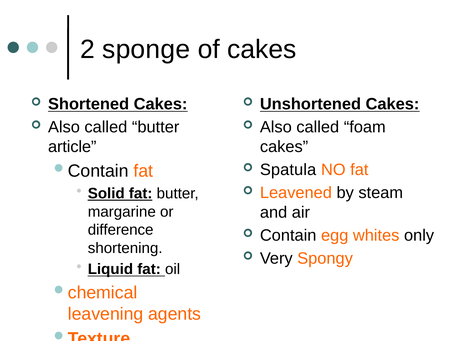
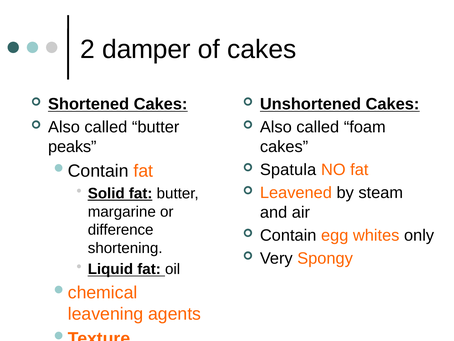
sponge: sponge -> damper
article: article -> peaks
